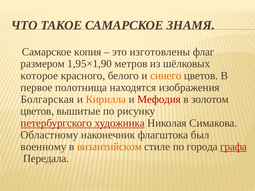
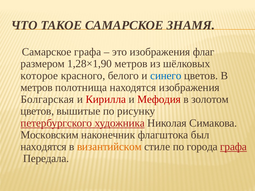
Самарское копия: копия -> графа
это изготовлены: изготовлены -> изображения
1,95×1,90: 1,95×1,90 -> 1,28×1,90
синего colour: orange -> blue
первое at (36, 88): первое -> метров
Кирилла colour: orange -> red
Областному: Областному -> Московским
военному at (43, 147): военному -> находятся
